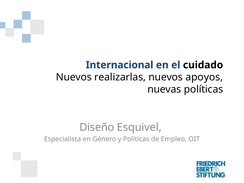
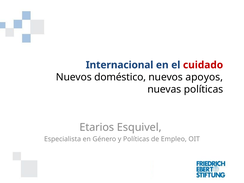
cuidado colour: black -> red
realizarlas: realizarlas -> doméstico
Diseño: Diseño -> Etarios
